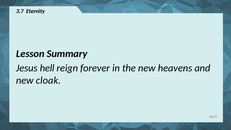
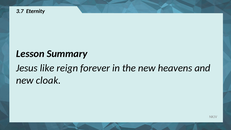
hell: hell -> like
